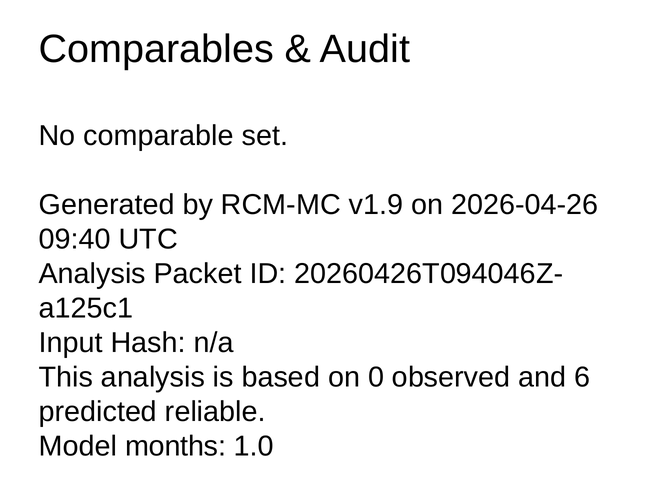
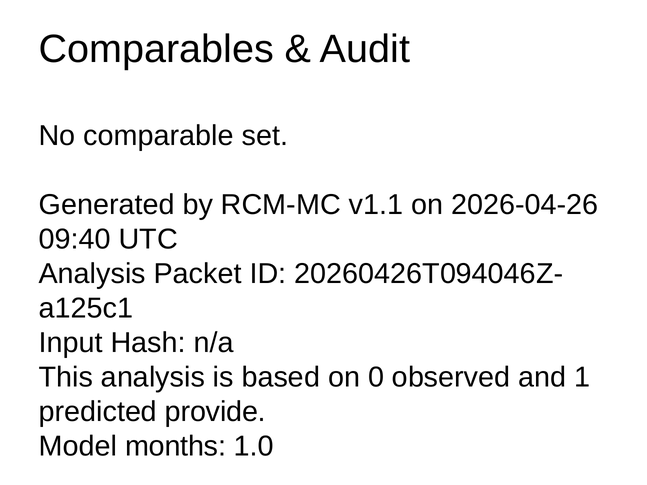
v1.9: v1.9 -> v1.1
6: 6 -> 1
reliable: reliable -> provide
